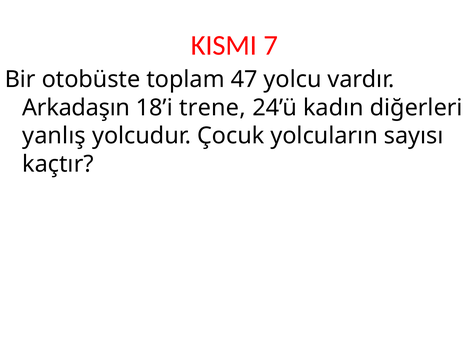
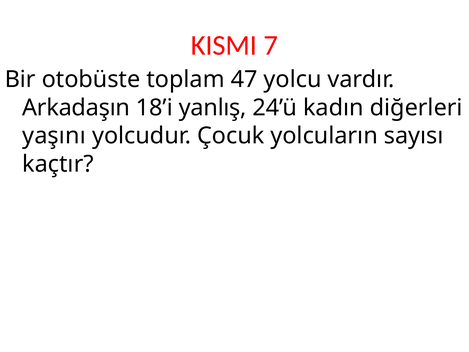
trene: trene -> yanlış
yanlış: yanlış -> yaşını
